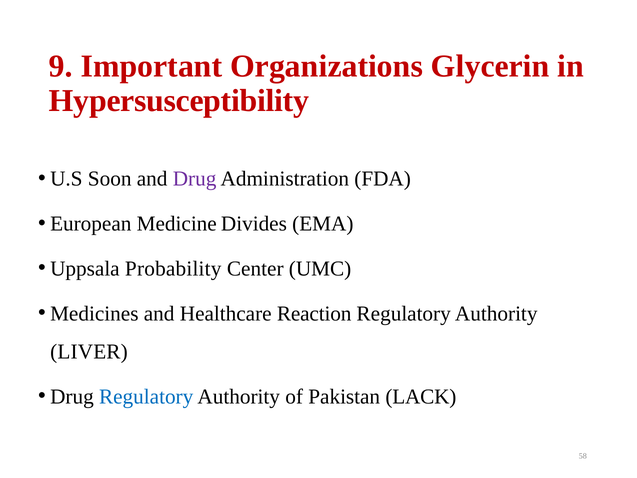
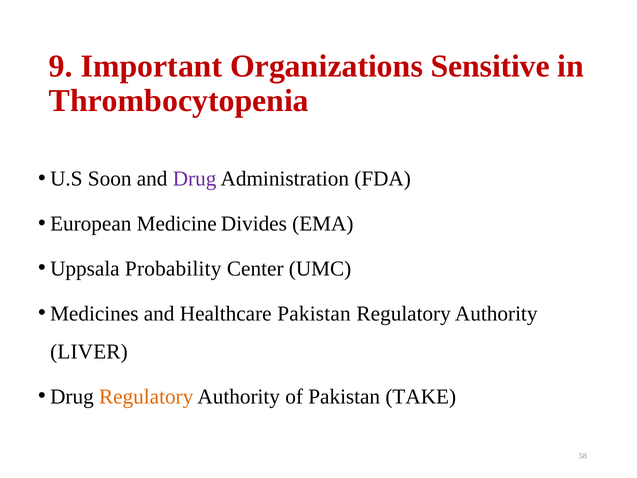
Glycerin: Glycerin -> Sensitive
Hypersusceptibility: Hypersusceptibility -> Thrombocytopenia
Healthcare Reaction: Reaction -> Pakistan
Regulatory at (146, 396) colour: blue -> orange
LACK: LACK -> TAKE
